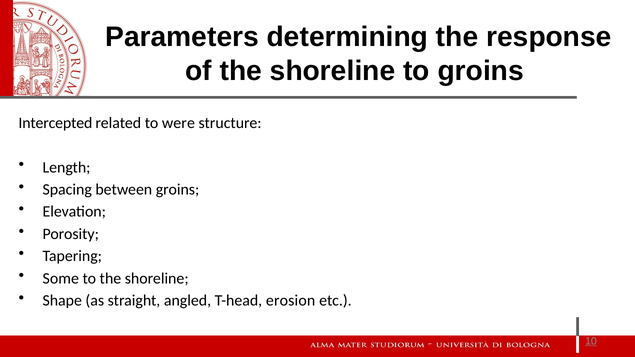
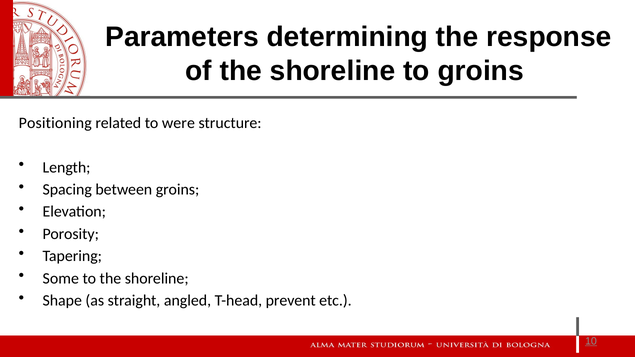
Intercepted: Intercepted -> Positioning
erosion: erosion -> prevent
